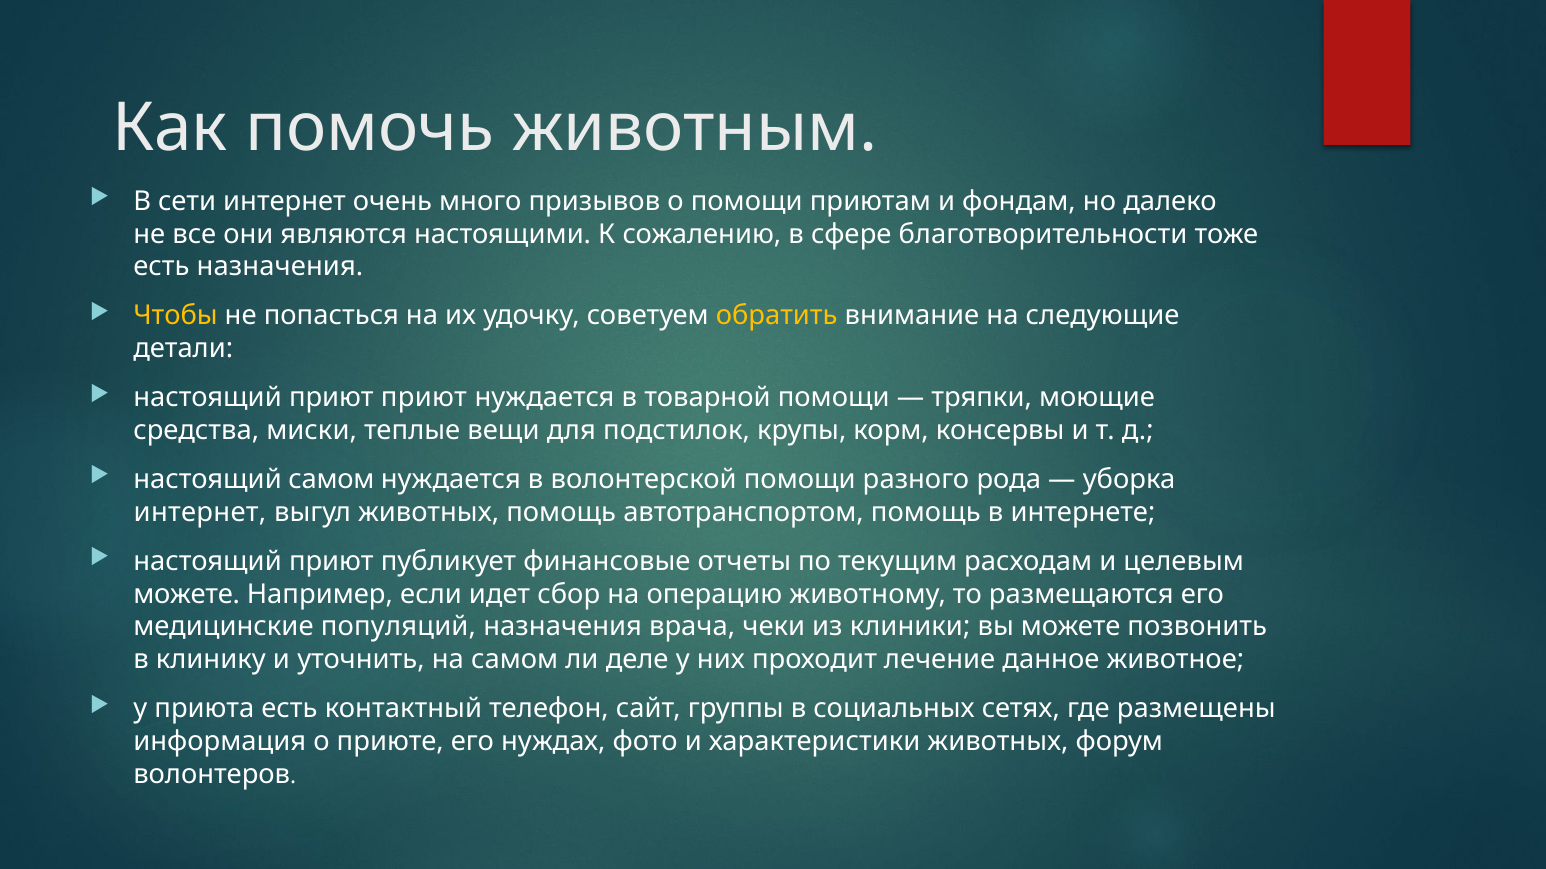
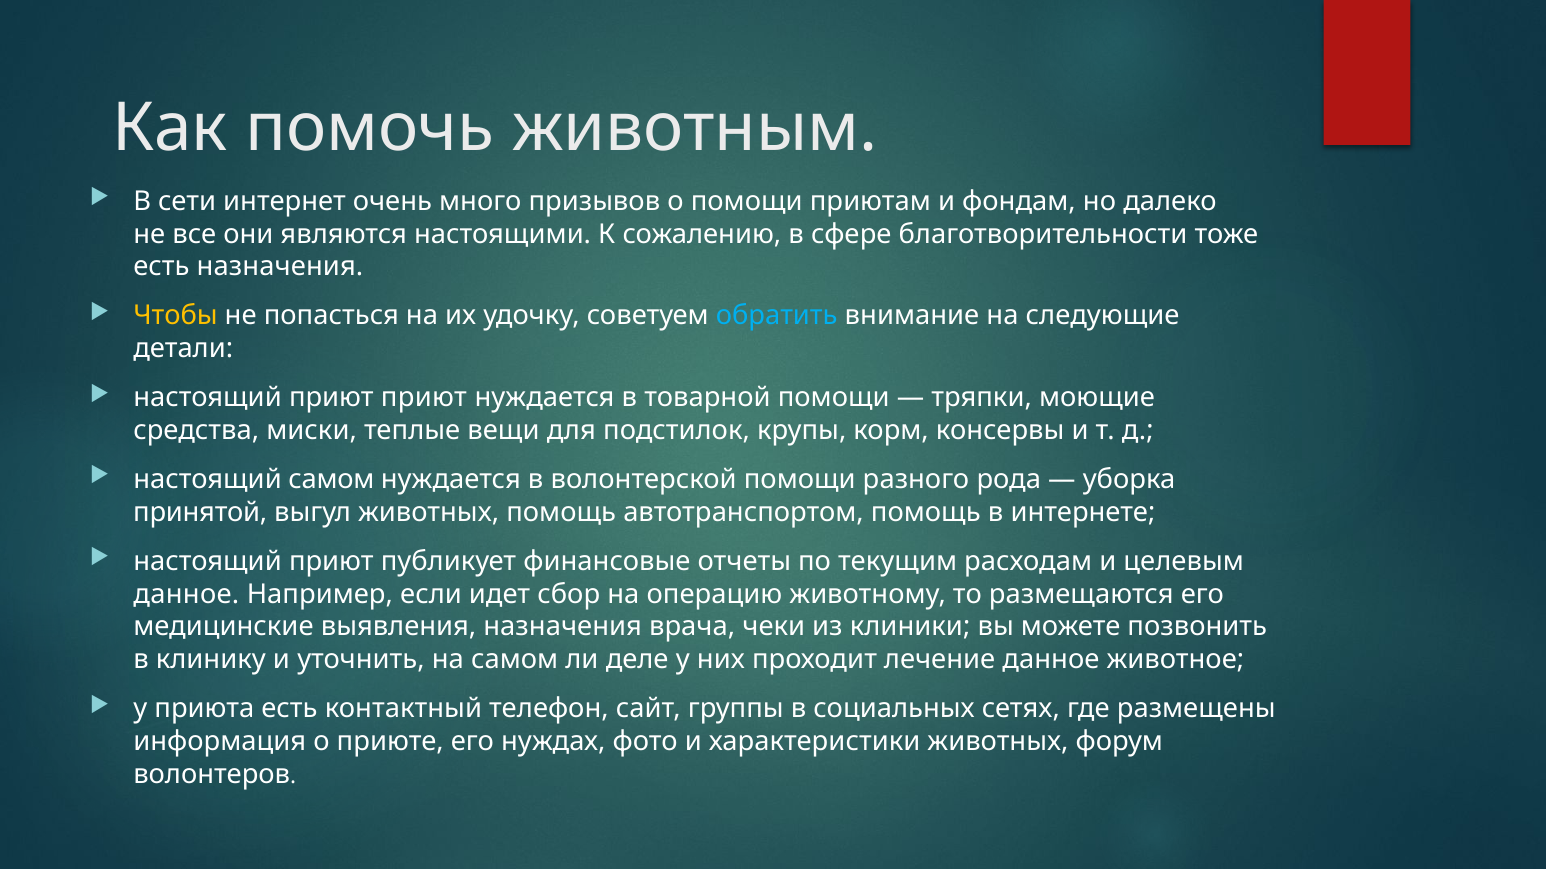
обратить colour: yellow -> light blue
интернет at (200, 513): интернет -> принятой
можете at (187, 595): можете -> данное
популяций: популяций -> выявления
